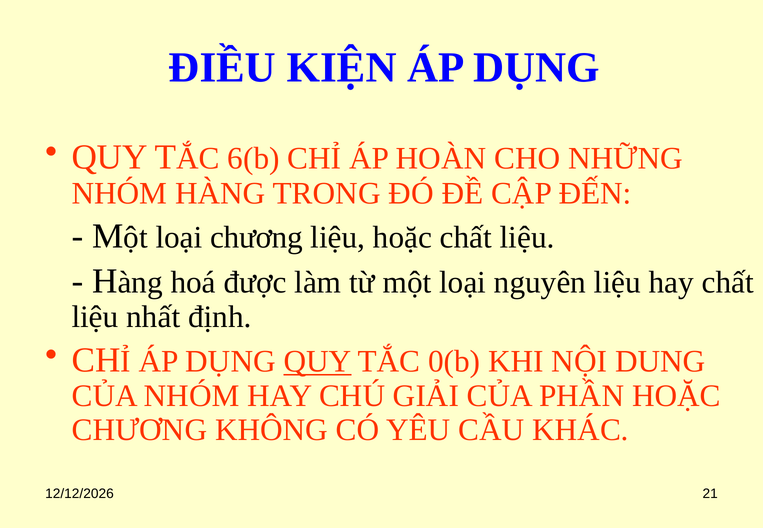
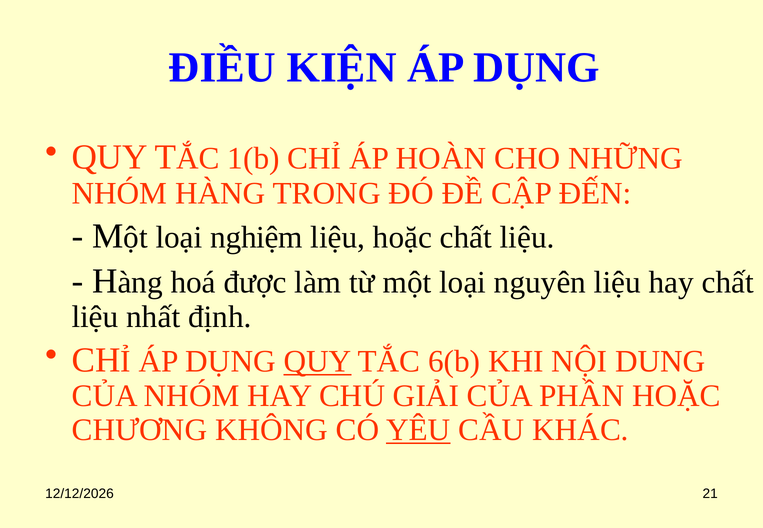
6(b: 6(b -> 1(b
loại chương: chương -> nghiệm
0(b: 0(b -> 6(b
YÊU underline: none -> present
